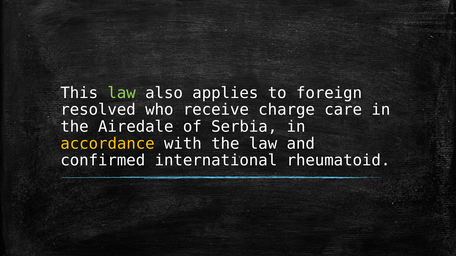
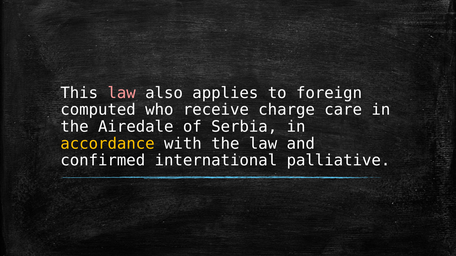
law at (122, 93) colour: light green -> pink
resolved: resolved -> computed
rheumatoid: rheumatoid -> palliative
